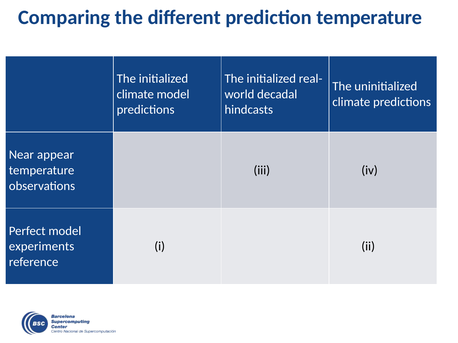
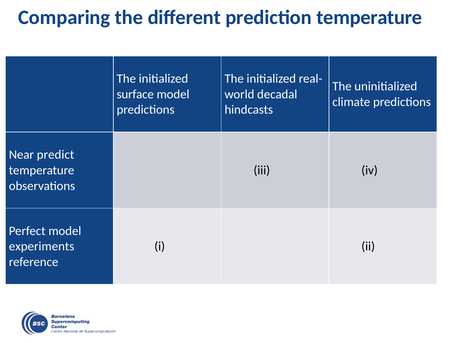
climate at (135, 94): climate -> surface
appear: appear -> predict
